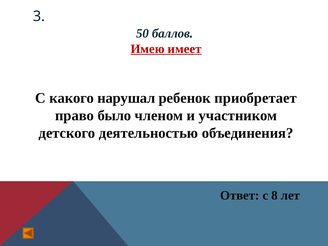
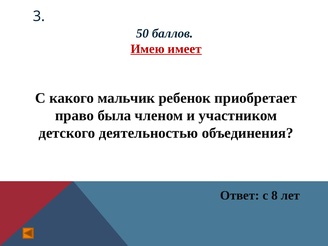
нарушал: нарушал -> мальчик
было: было -> была
